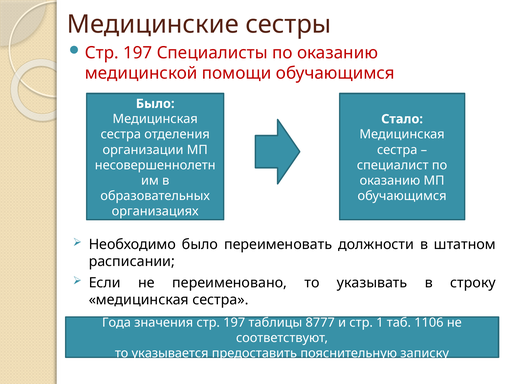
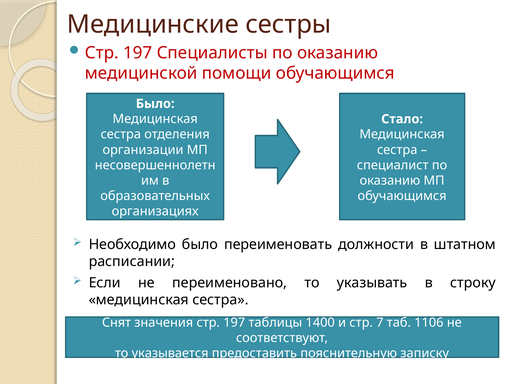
Года: Года -> Снят
8777: 8777 -> 1400
1: 1 -> 7
